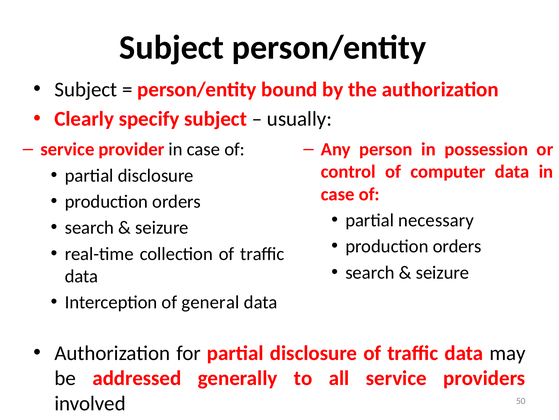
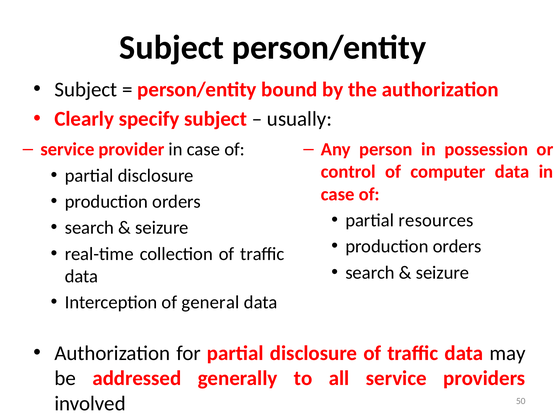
necessary: necessary -> resources
